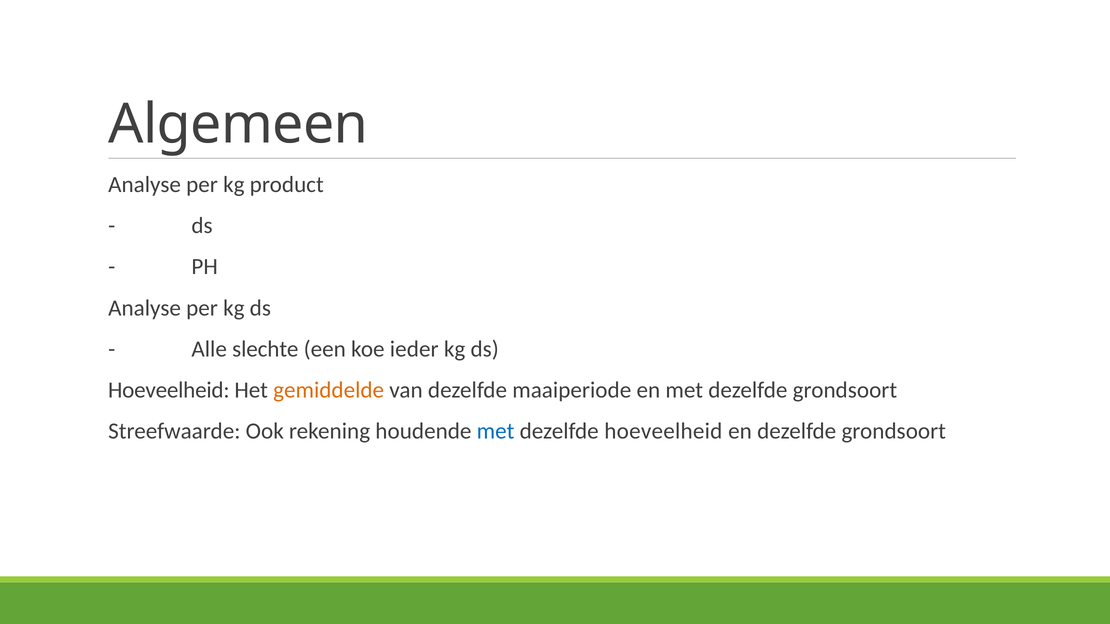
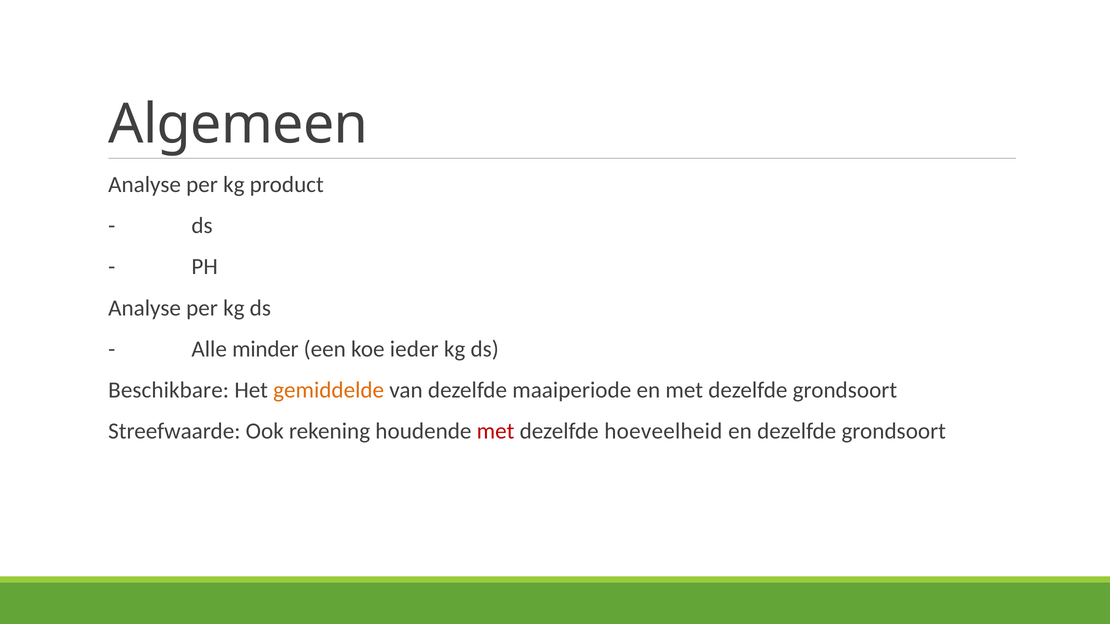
slechte: slechte -> minder
Hoeveelheid at (169, 390): Hoeveelheid -> Beschikbare
met at (496, 432) colour: blue -> red
